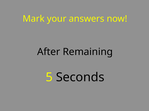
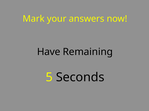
After: After -> Have
